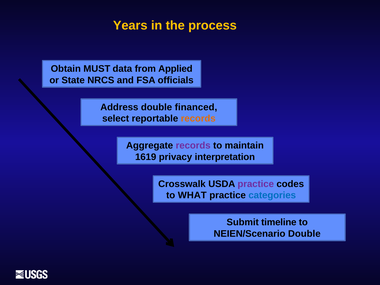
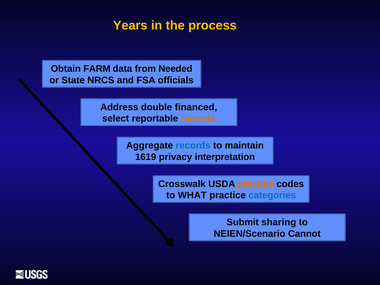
MUST: MUST -> FARM
Applied: Applied -> Needed
records at (193, 146) colour: purple -> blue
practice at (256, 184) colour: purple -> orange
timeline: timeline -> sharing
NEIEN/Scenario Double: Double -> Cannot
